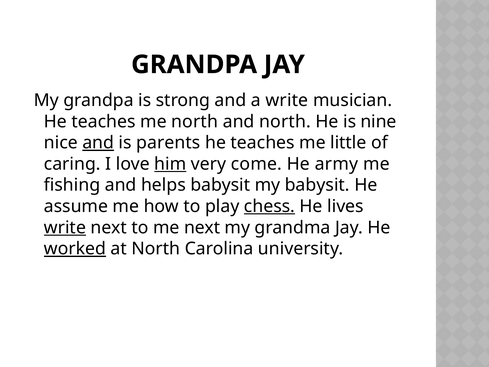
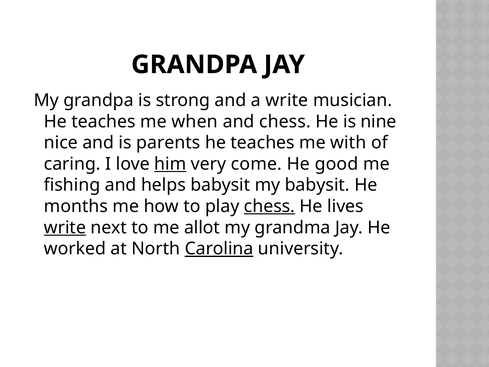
me north: north -> when
and north: north -> chess
and at (98, 143) underline: present -> none
little: little -> with
army: army -> good
assume: assume -> months
me next: next -> allot
worked underline: present -> none
Carolina underline: none -> present
